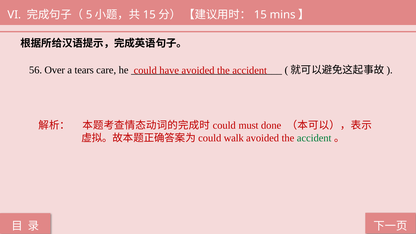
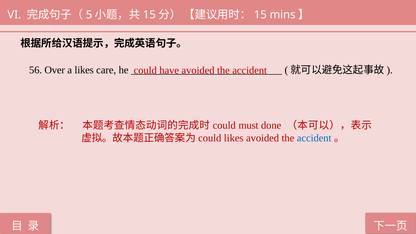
a tears: tears -> likes
walk at (234, 138): walk -> likes
accident at (314, 138) colour: green -> blue
